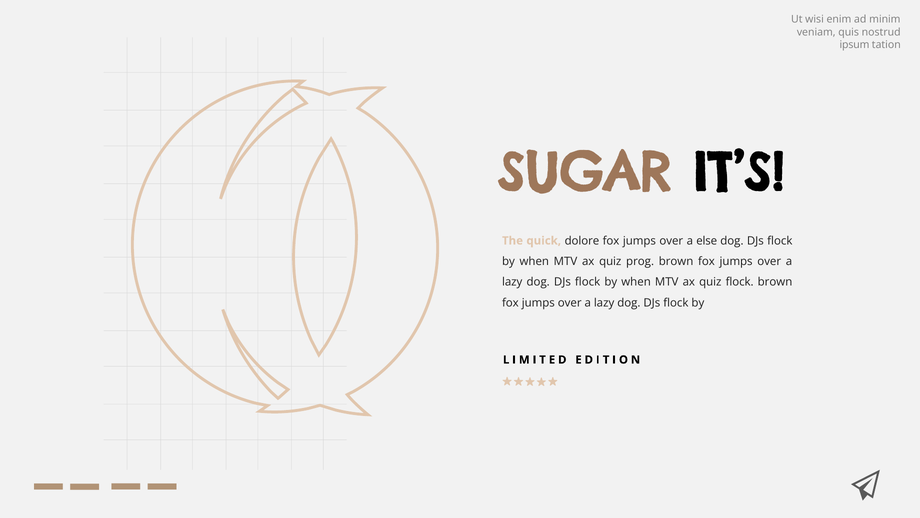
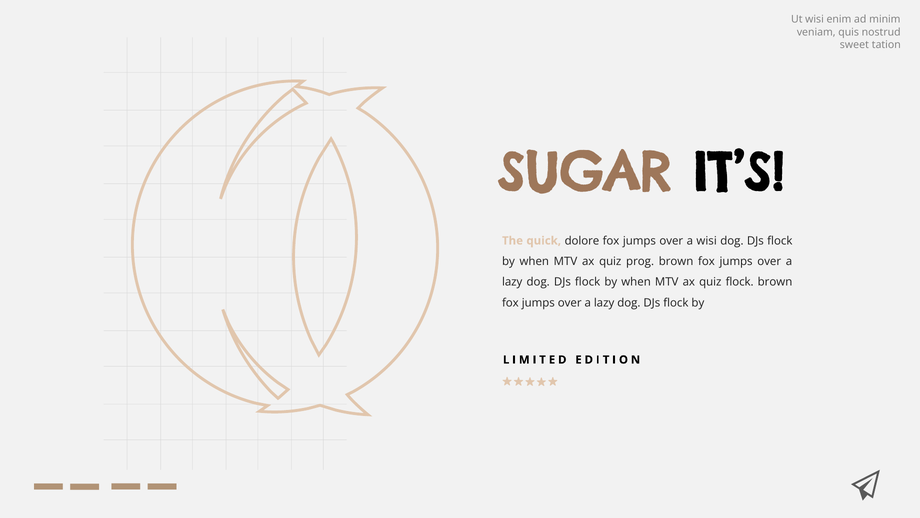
ipsum: ipsum -> sweet
a else: else -> wisi
